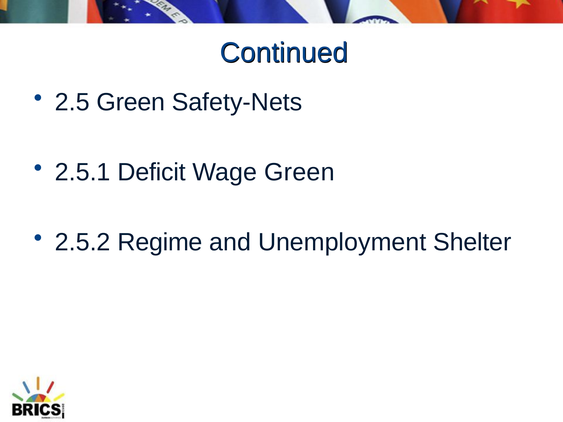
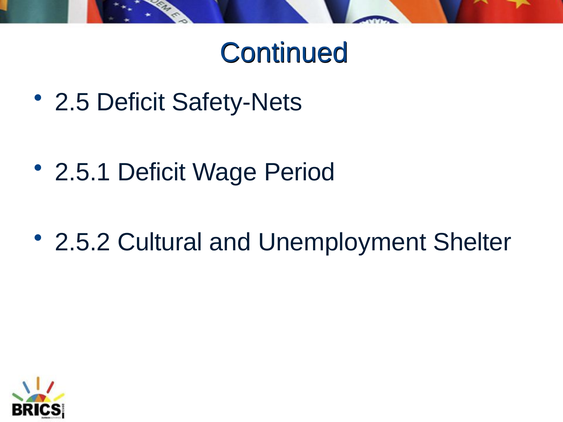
2.5 Green: Green -> Deficit
Wage Green: Green -> Period
Regime: Regime -> Cultural
